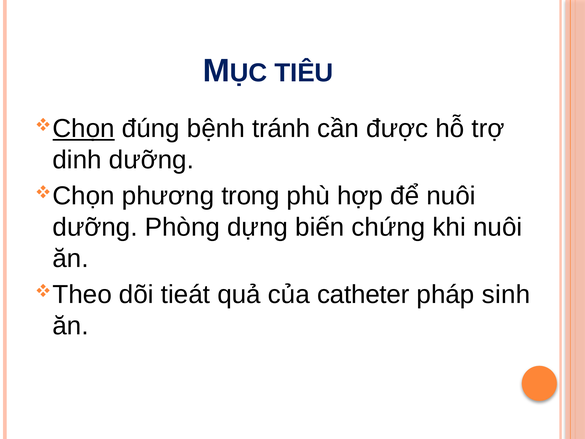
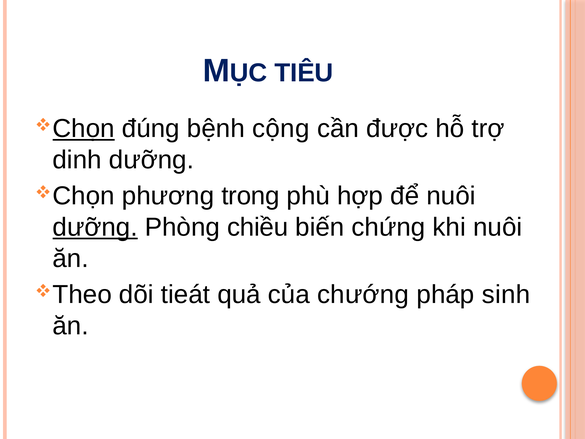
tránh: tránh -> cộng
dưỡng at (95, 227) underline: none -> present
dựng: dựng -> chiều
catheter: catheter -> chướng
